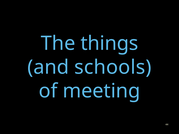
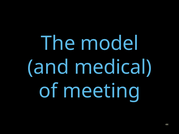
things: things -> model
schools: schools -> medical
